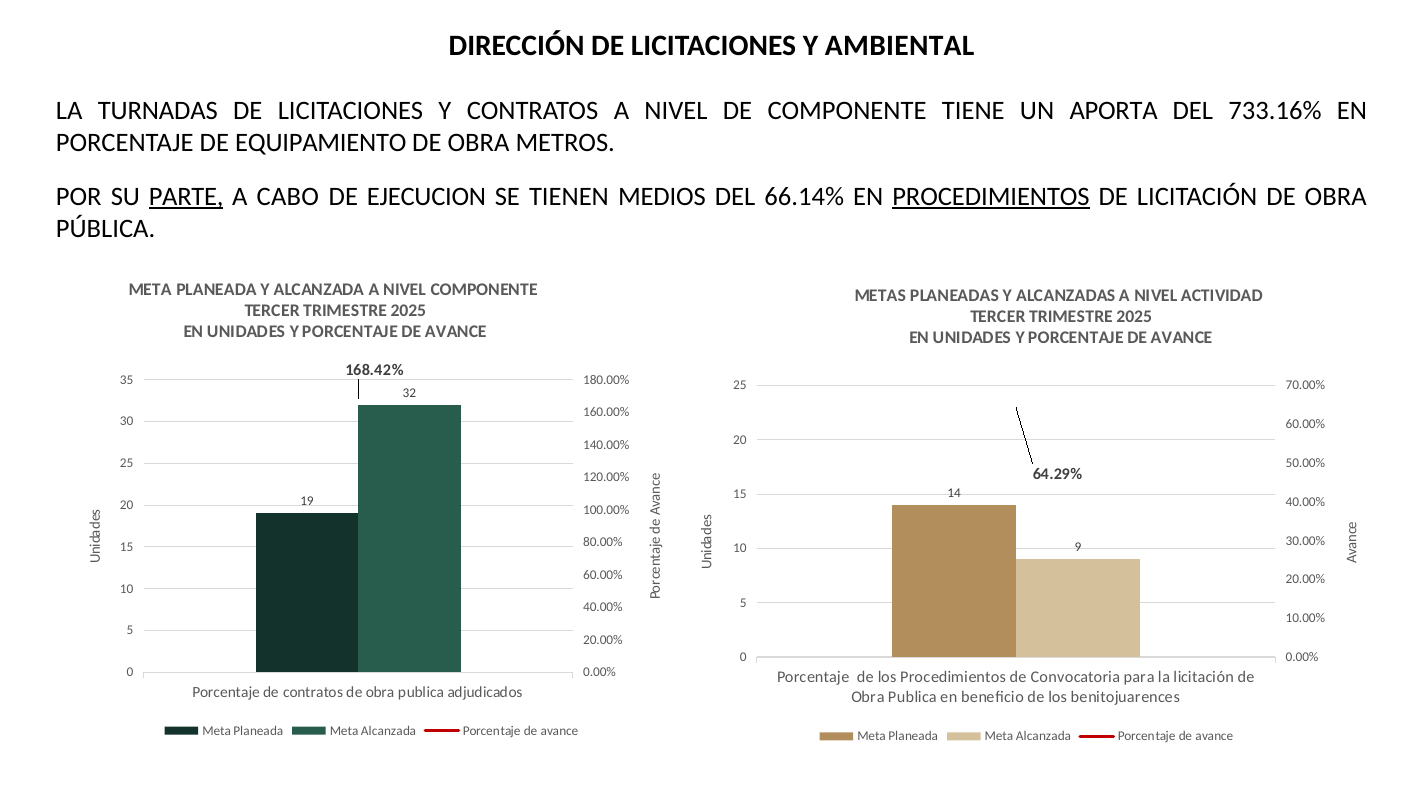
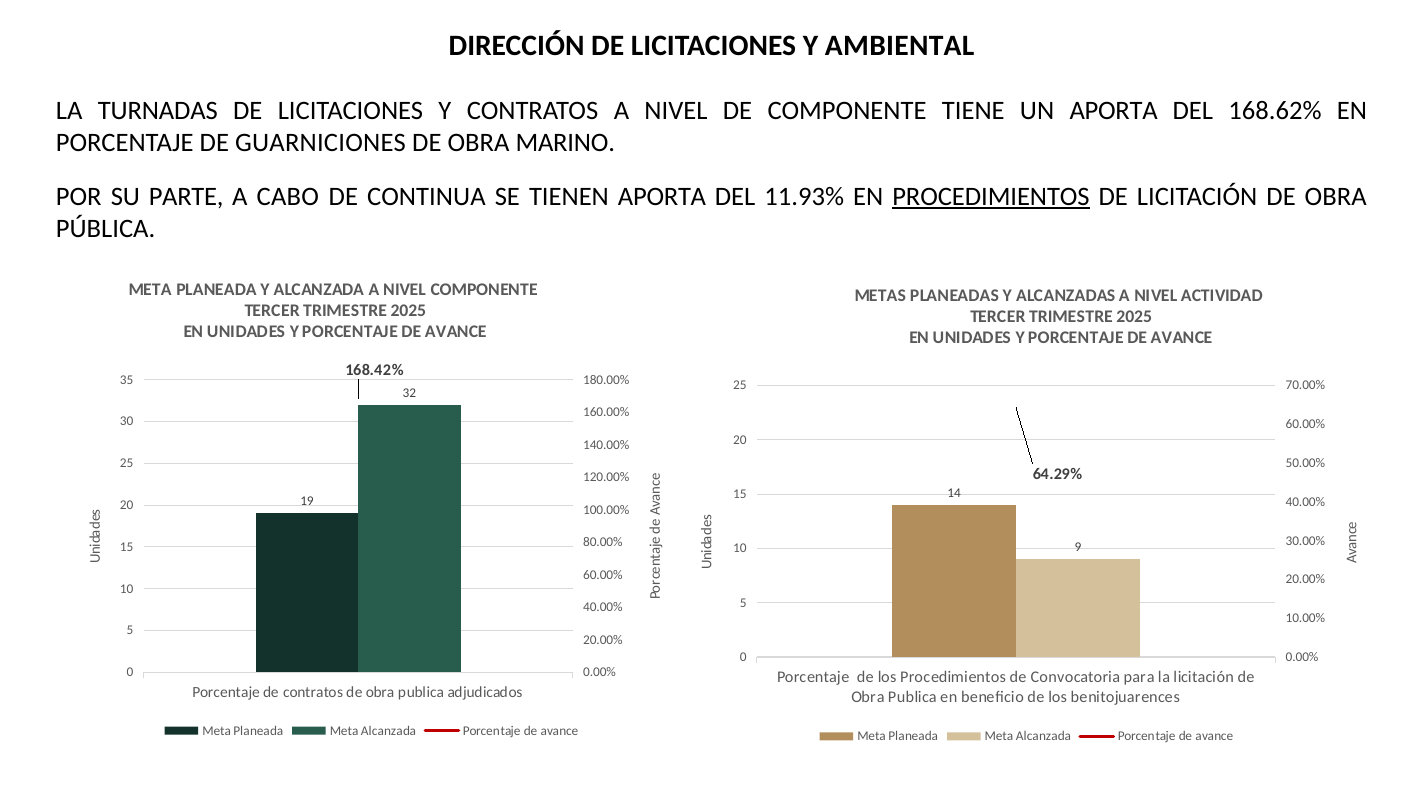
733.16%: 733.16% -> 168.62%
EQUIPAMIENTO: EQUIPAMIENTO -> GUARNICIONES
METROS: METROS -> MARINO
PARTE underline: present -> none
EJECUCION: EJECUCION -> CONTINUA
TIENEN MEDIOS: MEDIOS -> APORTA
66.14%: 66.14% -> 11.93%
